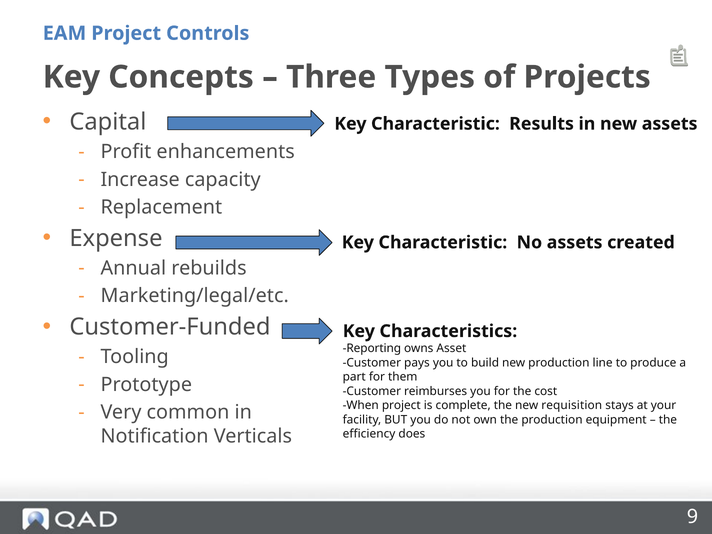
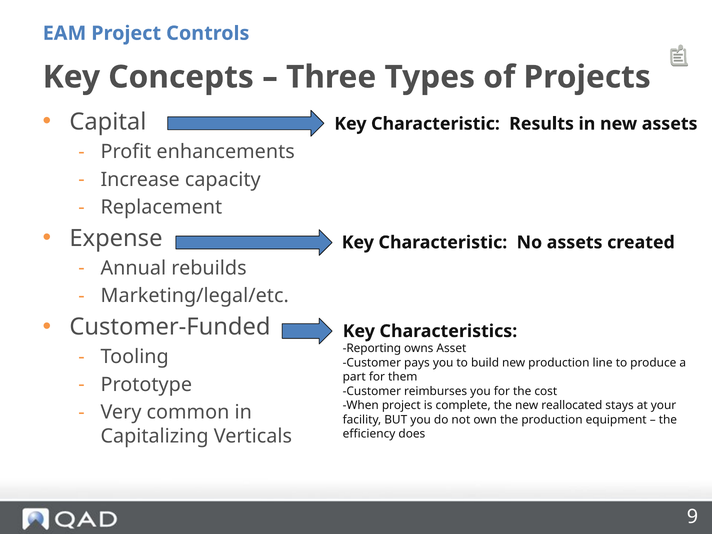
requisition: requisition -> reallocated
Notification: Notification -> Capitalizing
